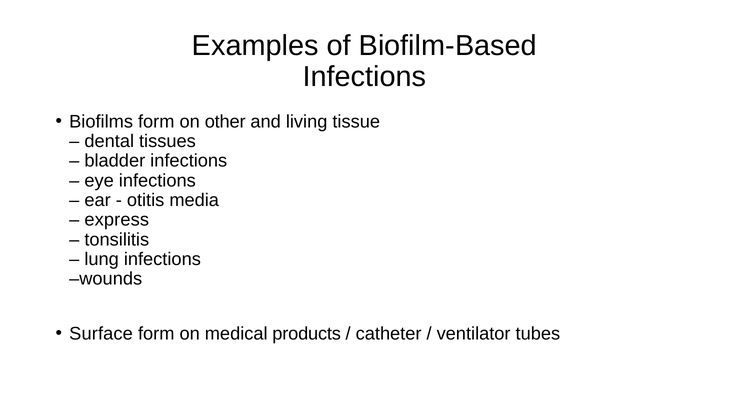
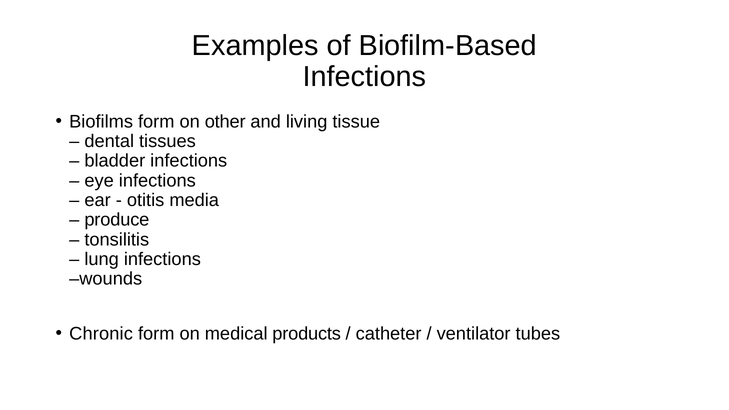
express: express -> produce
Surface: Surface -> Chronic
